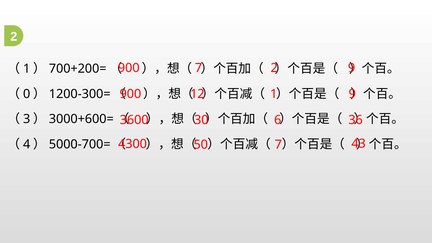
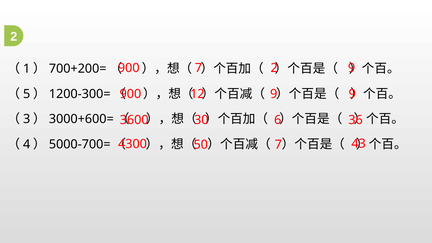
0: 0 -> 5
12 1: 1 -> 9
